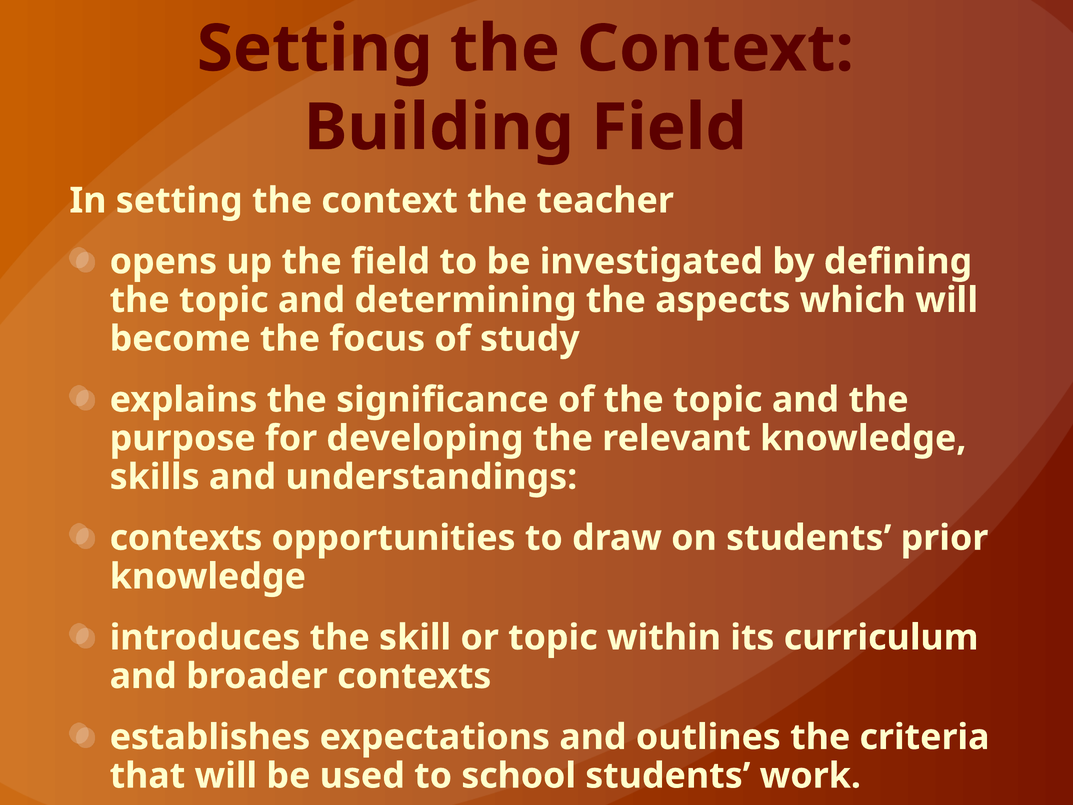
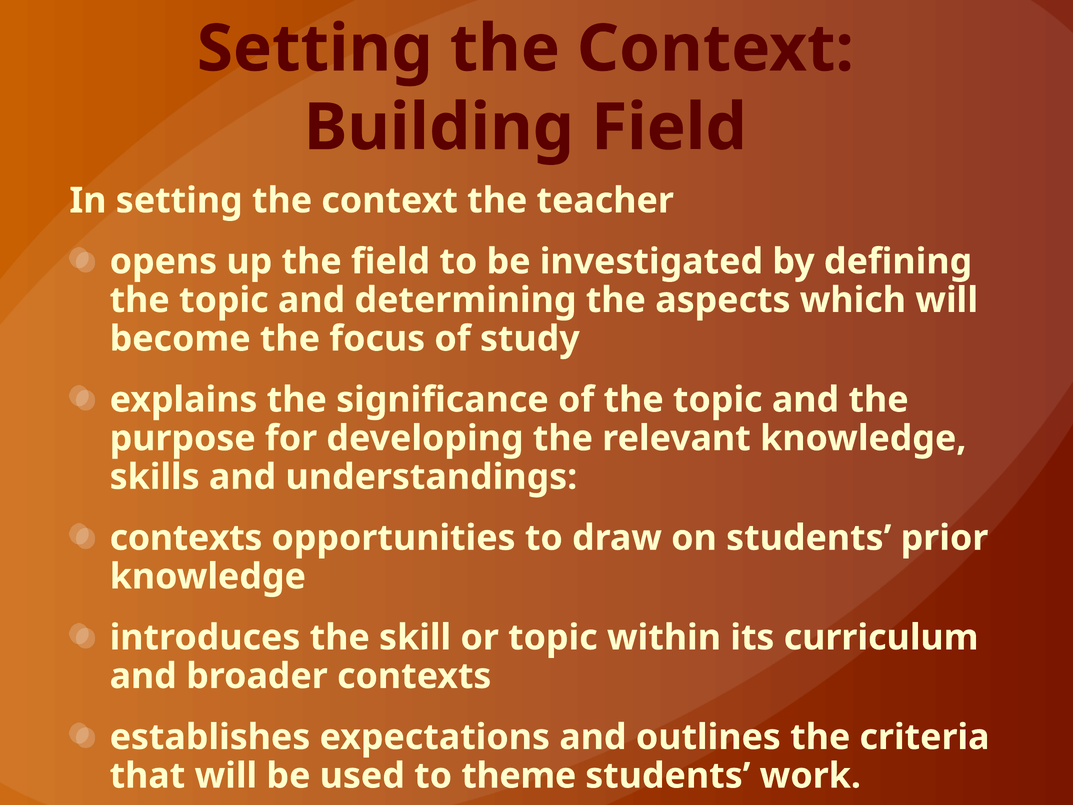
school: school -> theme
